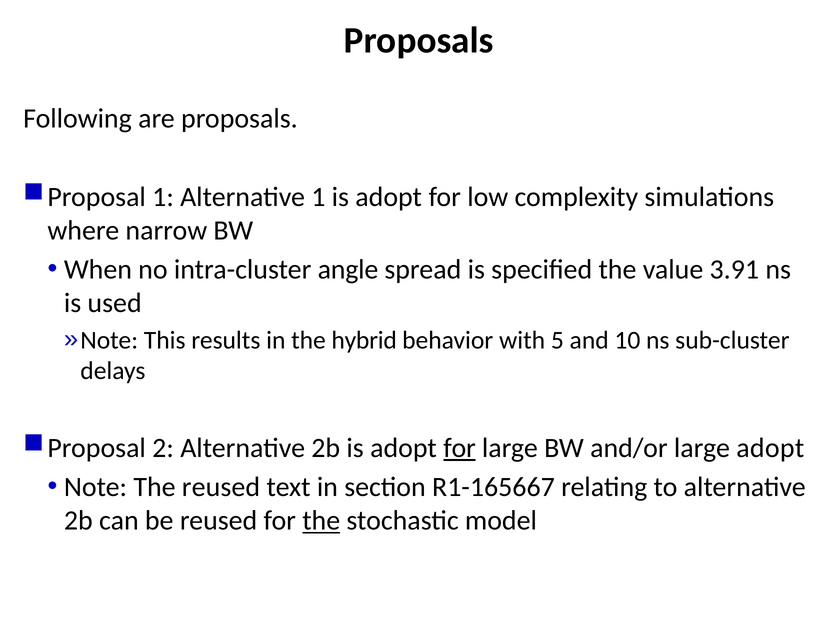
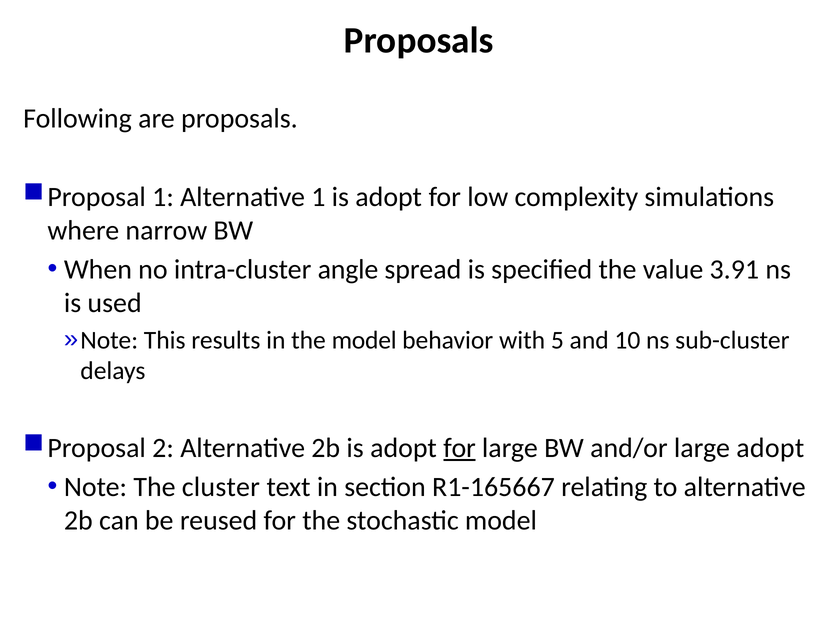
the hybrid: hybrid -> model
The reused: reused -> cluster
the at (321, 520) underline: present -> none
